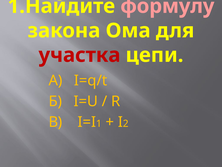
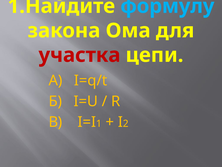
формулу colour: pink -> light blue
